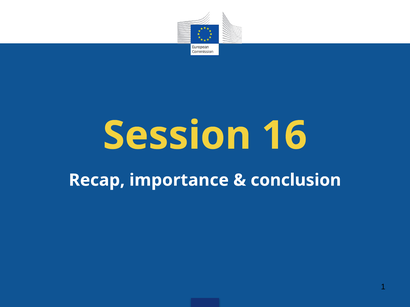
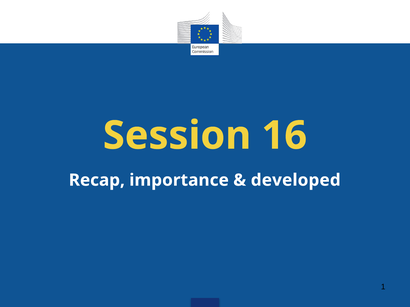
conclusion: conclusion -> developed
